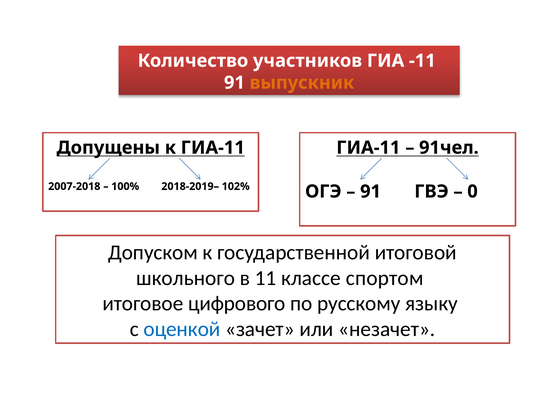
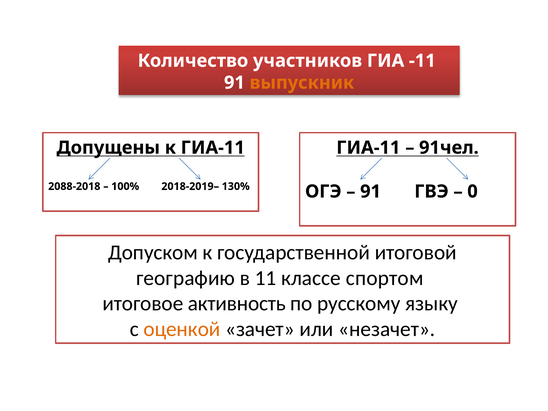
2007-2018: 2007-2018 -> 2088-2018
102%: 102% -> 130%
школьного: школьного -> географию
цифрового: цифрового -> активность
оценкой colour: blue -> orange
